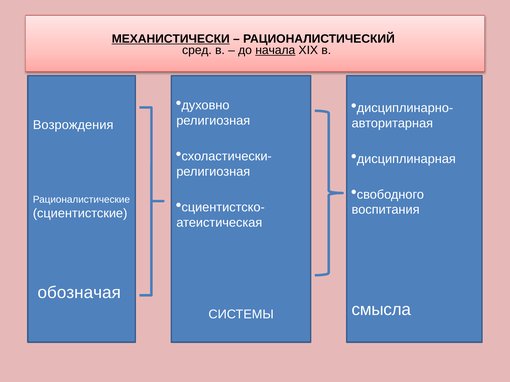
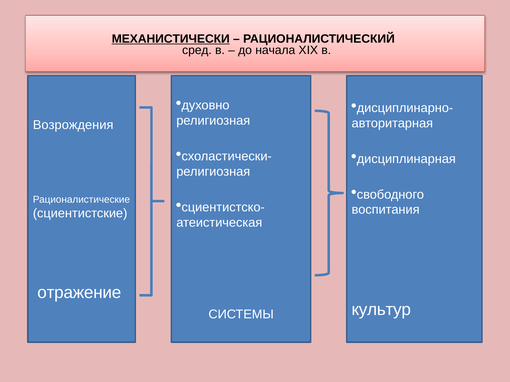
начала underline: present -> none
обозначая: обозначая -> отражение
смысла: смысла -> культур
